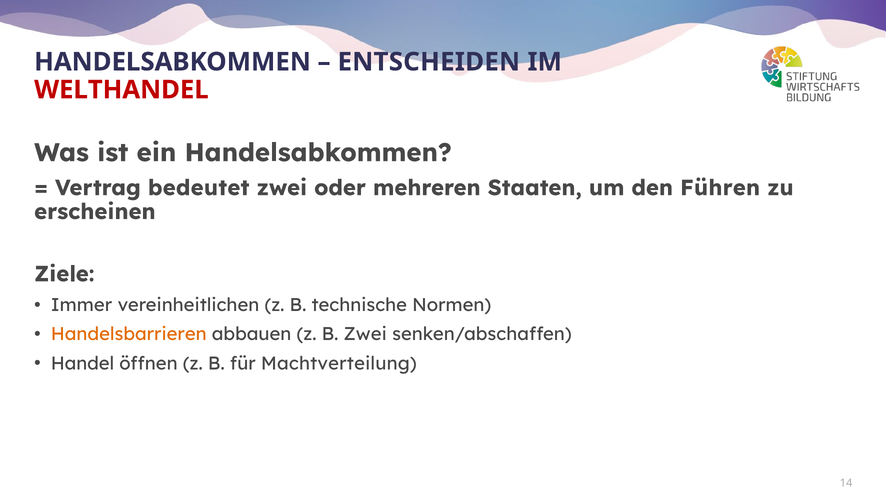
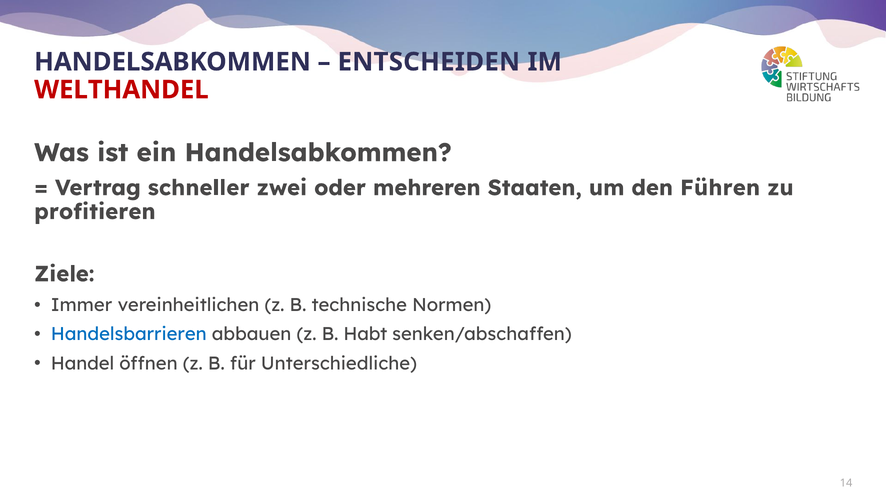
bedeutet: bedeutet -> schneller
erscheinen: erscheinen -> profitieren
Handelsbarrieren colour: orange -> blue
B Zwei: Zwei -> Habt
Machtverteilung: Machtverteilung -> Unterschiedliche
